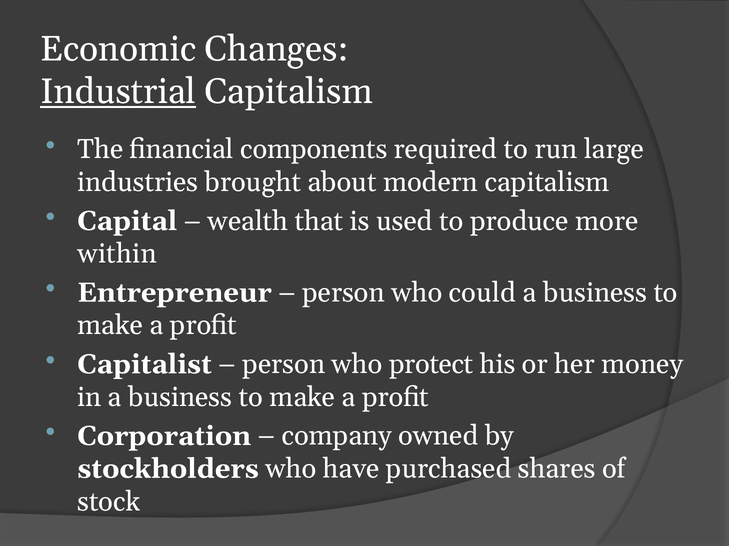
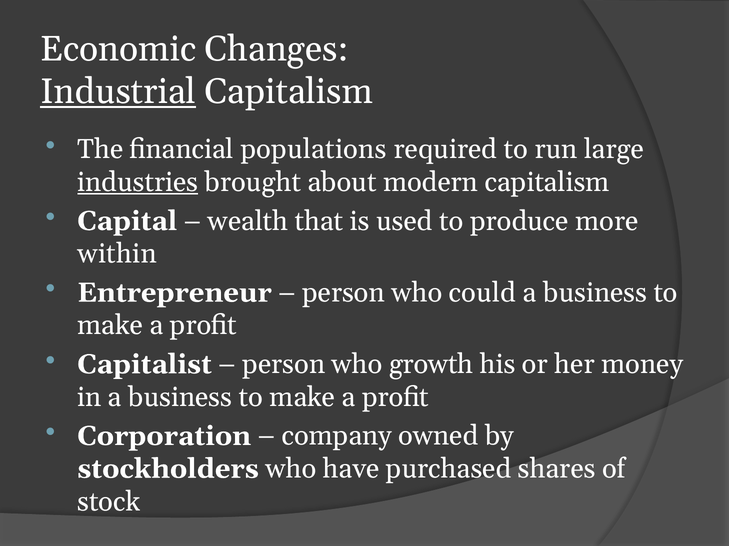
components: components -> populations
industries underline: none -> present
protect: protect -> growth
